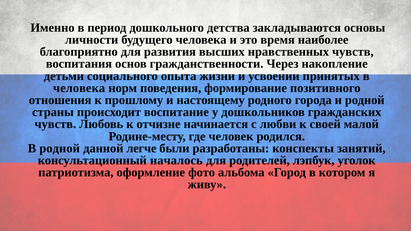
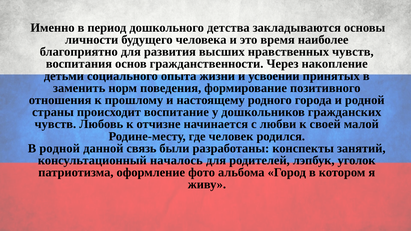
человека at (79, 88): человека -> заменить
легче: легче -> связь
